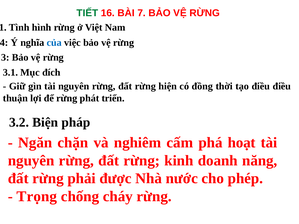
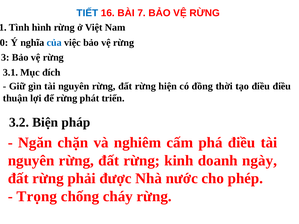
TIẾT colour: green -> blue
4: 4 -> 0
phá hoạt: hoạt -> điều
năng: năng -> ngày
